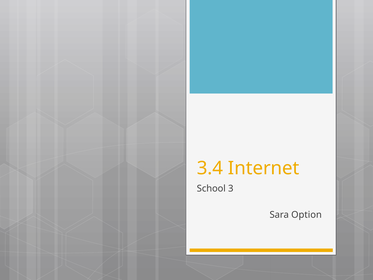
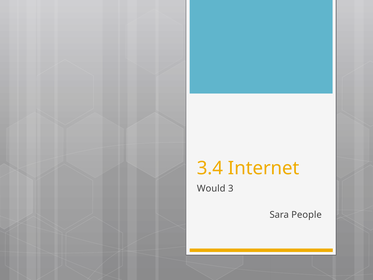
School: School -> Would
Option: Option -> People
